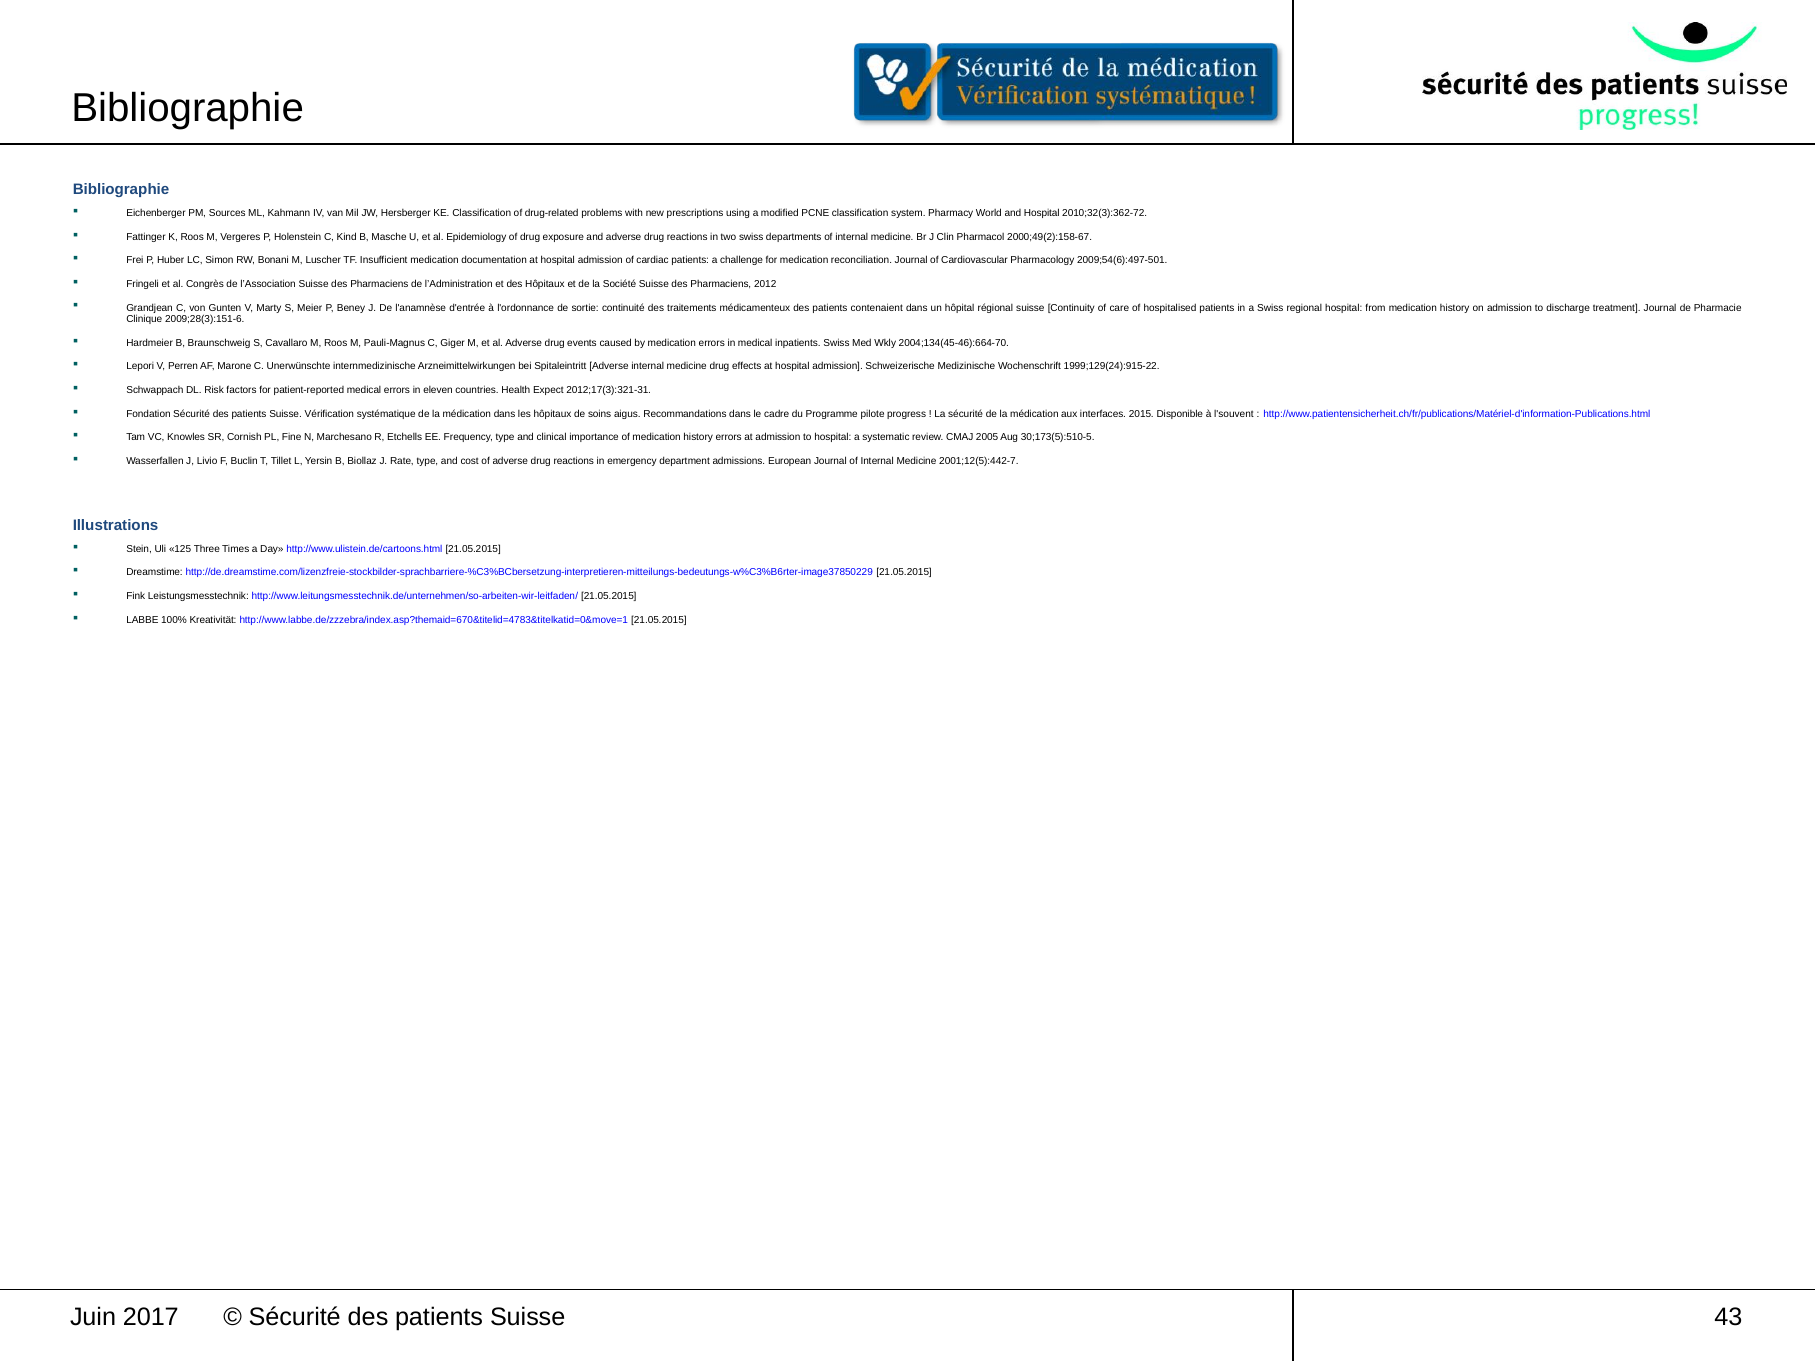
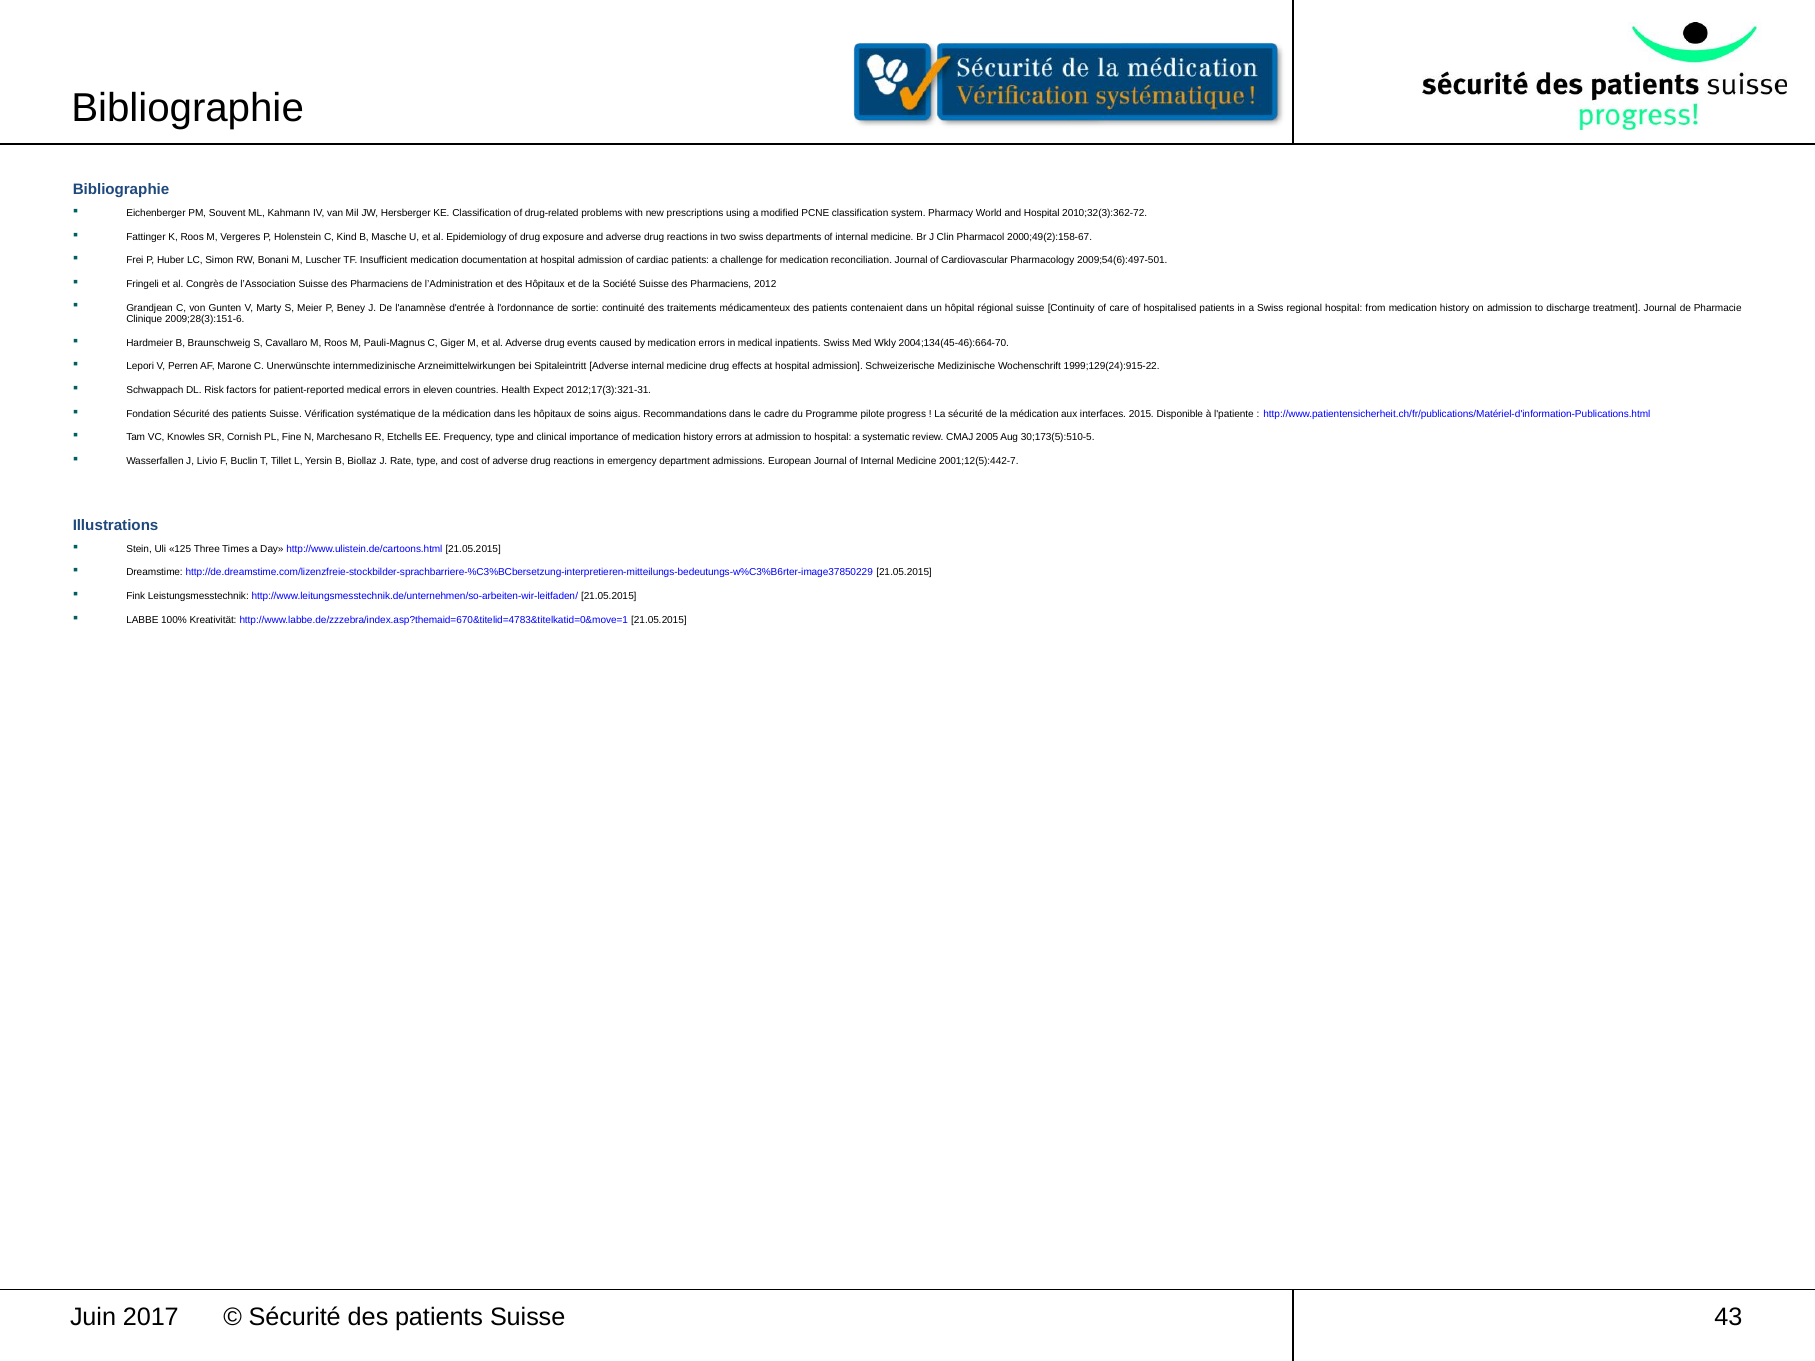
Sources: Sources -> Souvent
l'souvent: l'souvent -> l'patiente
